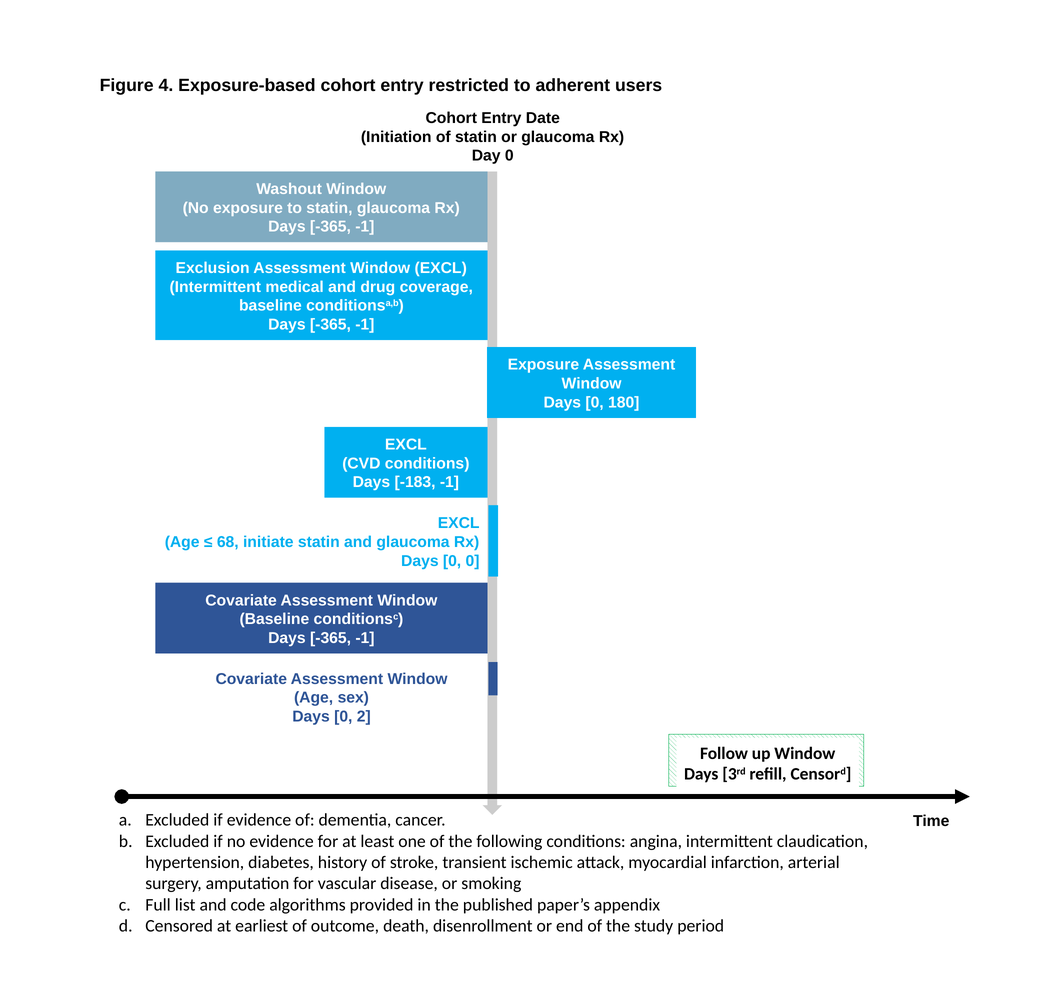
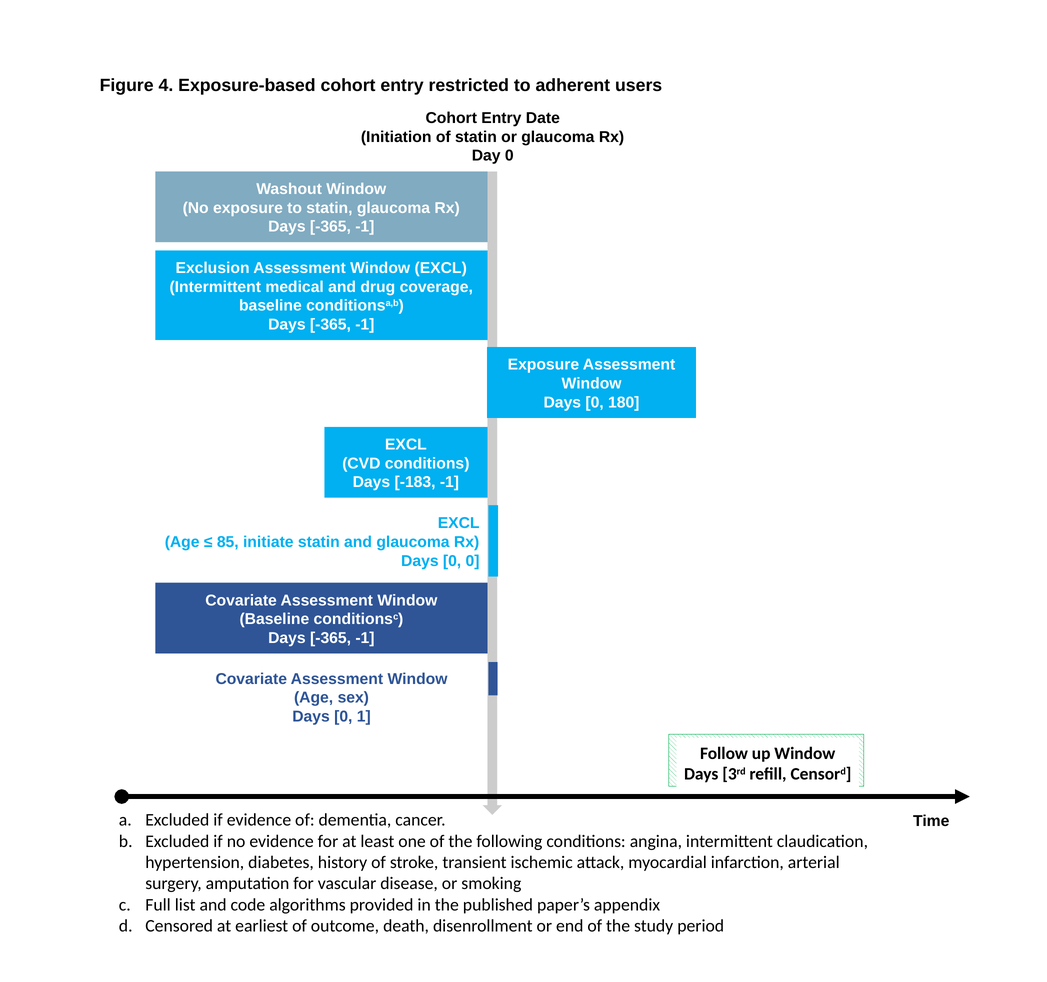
68: 68 -> 85
2: 2 -> 1
